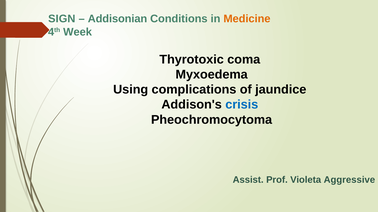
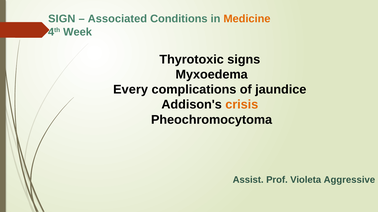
Addisonian: Addisonian -> Associated
coma: coma -> signs
Using: Using -> Every
crisis colour: blue -> orange
